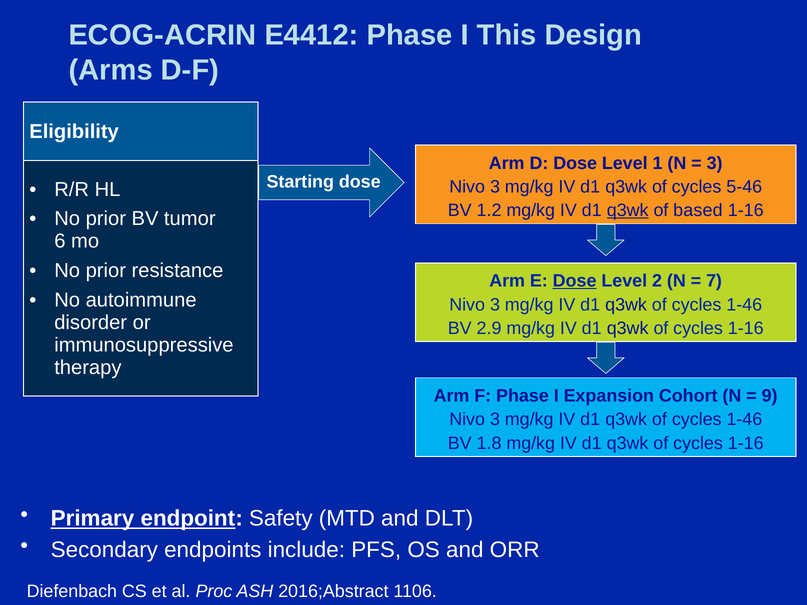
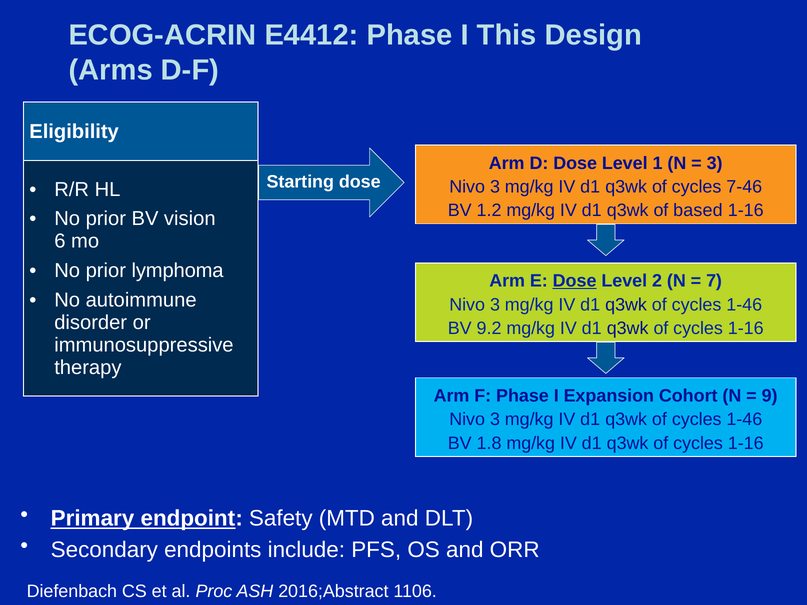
5-46: 5-46 -> 7-46
q3wk at (628, 210) underline: present -> none
tumor: tumor -> vision
resistance: resistance -> lymphoma
2.9: 2.9 -> 9.2
